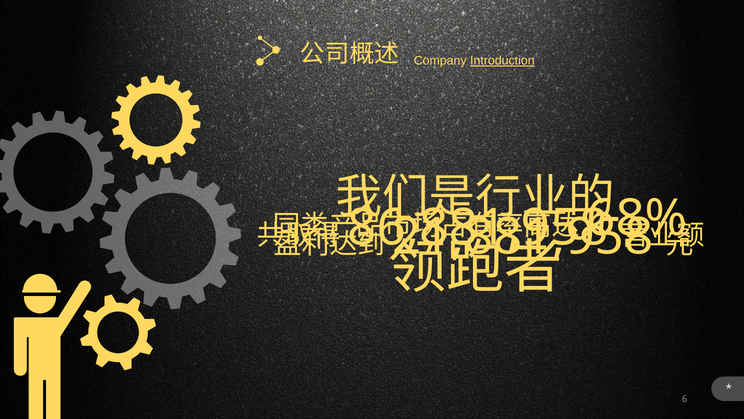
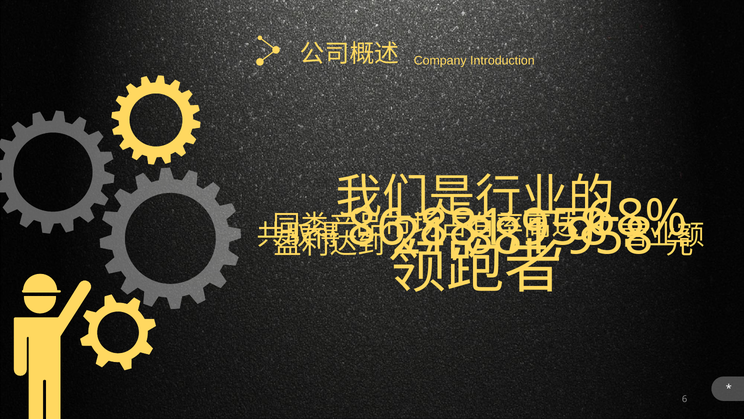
Introduction underline: present -> none
